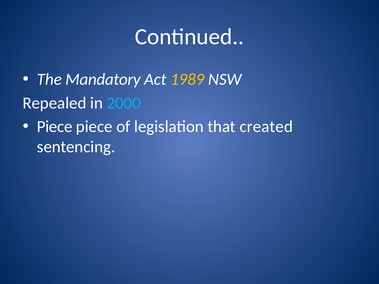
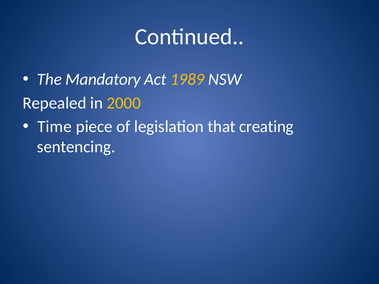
2000 colour: light blue -> yellow
Piece at (55, 127): Piece -> Time
created: created -> creating
